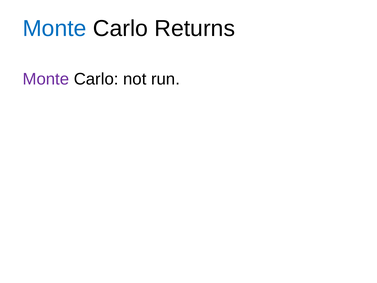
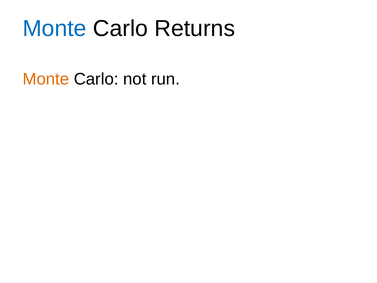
Monte at (46, 79) colour: purple -> orange
